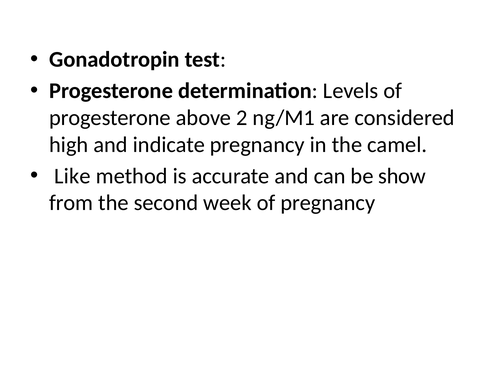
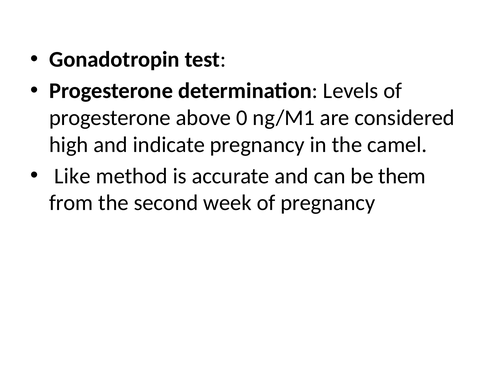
2: 2 -> 0
show: show -> them
